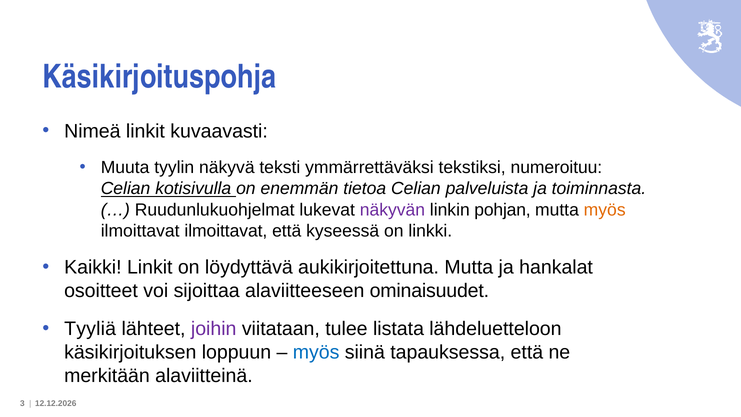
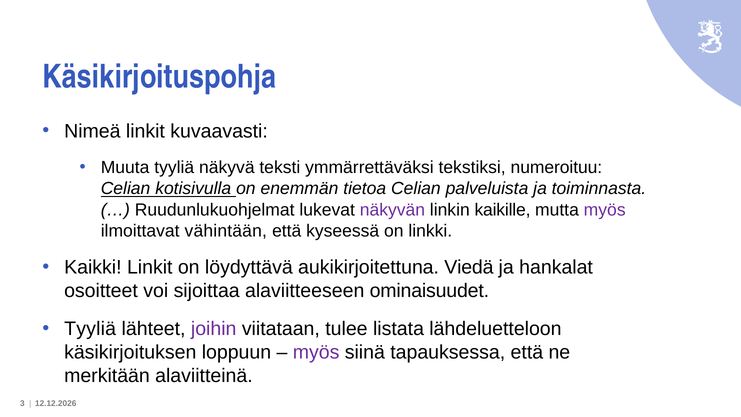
Muuta tyylin: tyylin -> tyyliä
pohjan: pohjan -> kaikille
myös at (605, 210) colour: orange -> purple
ilmoittavat ilmoittavat: ilmoittavat -> vähintään
aukikirjoitettuna Mutta: Mutta -> Viedä
myös at (316, 352) colour: blue -> purple
